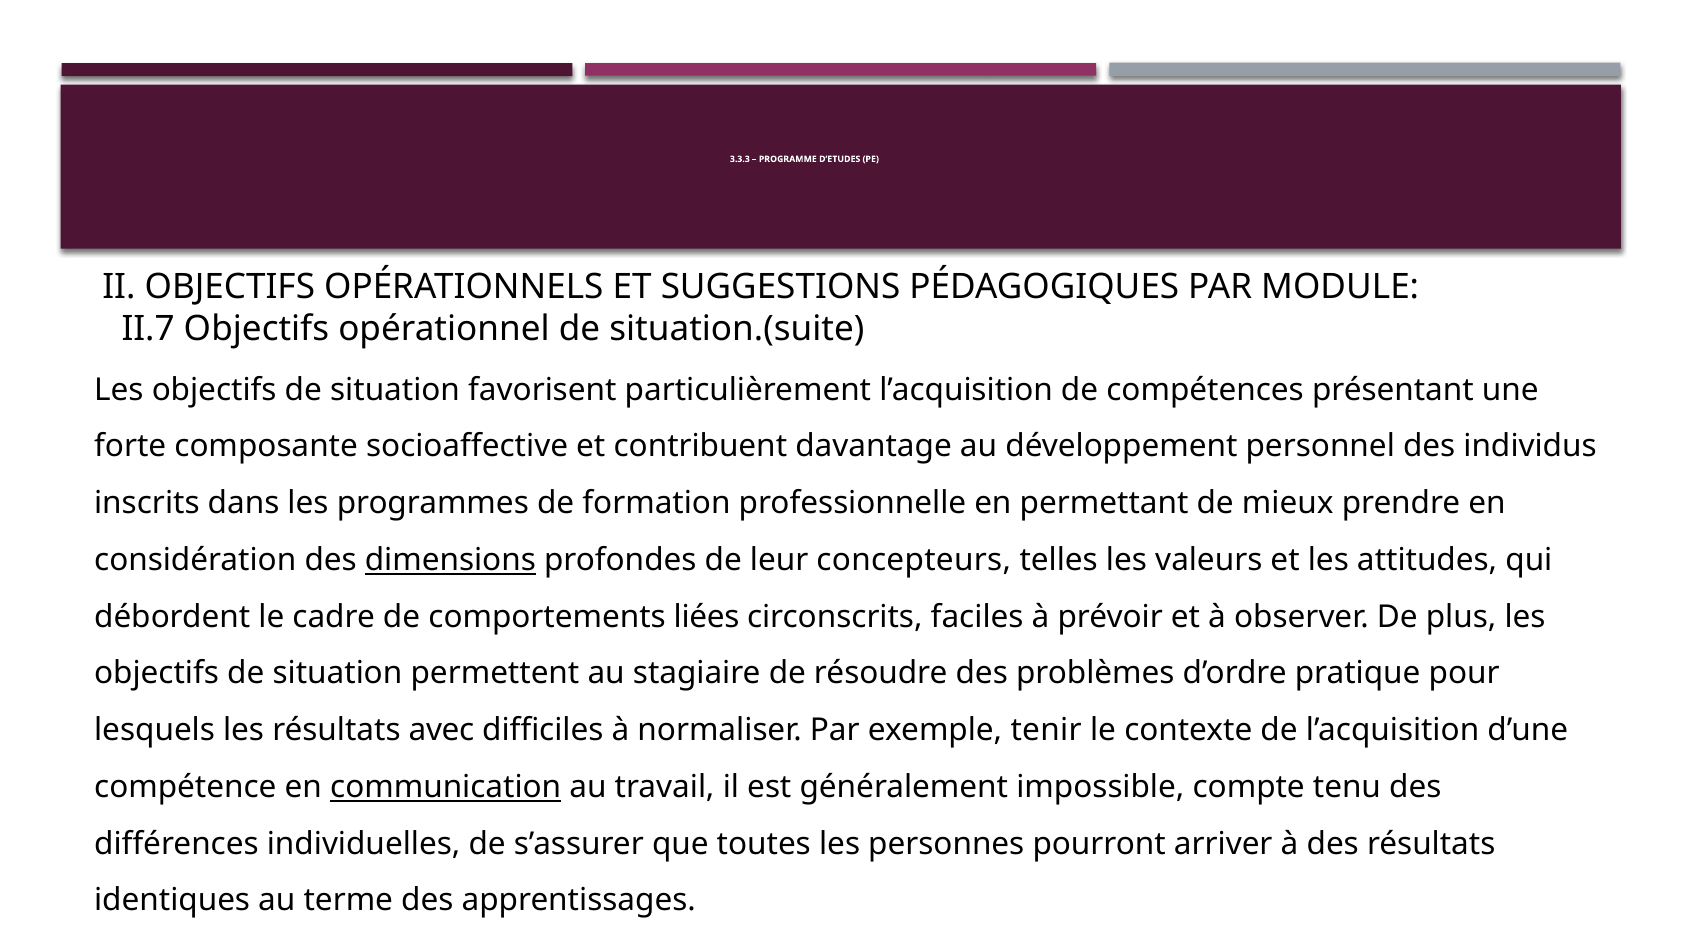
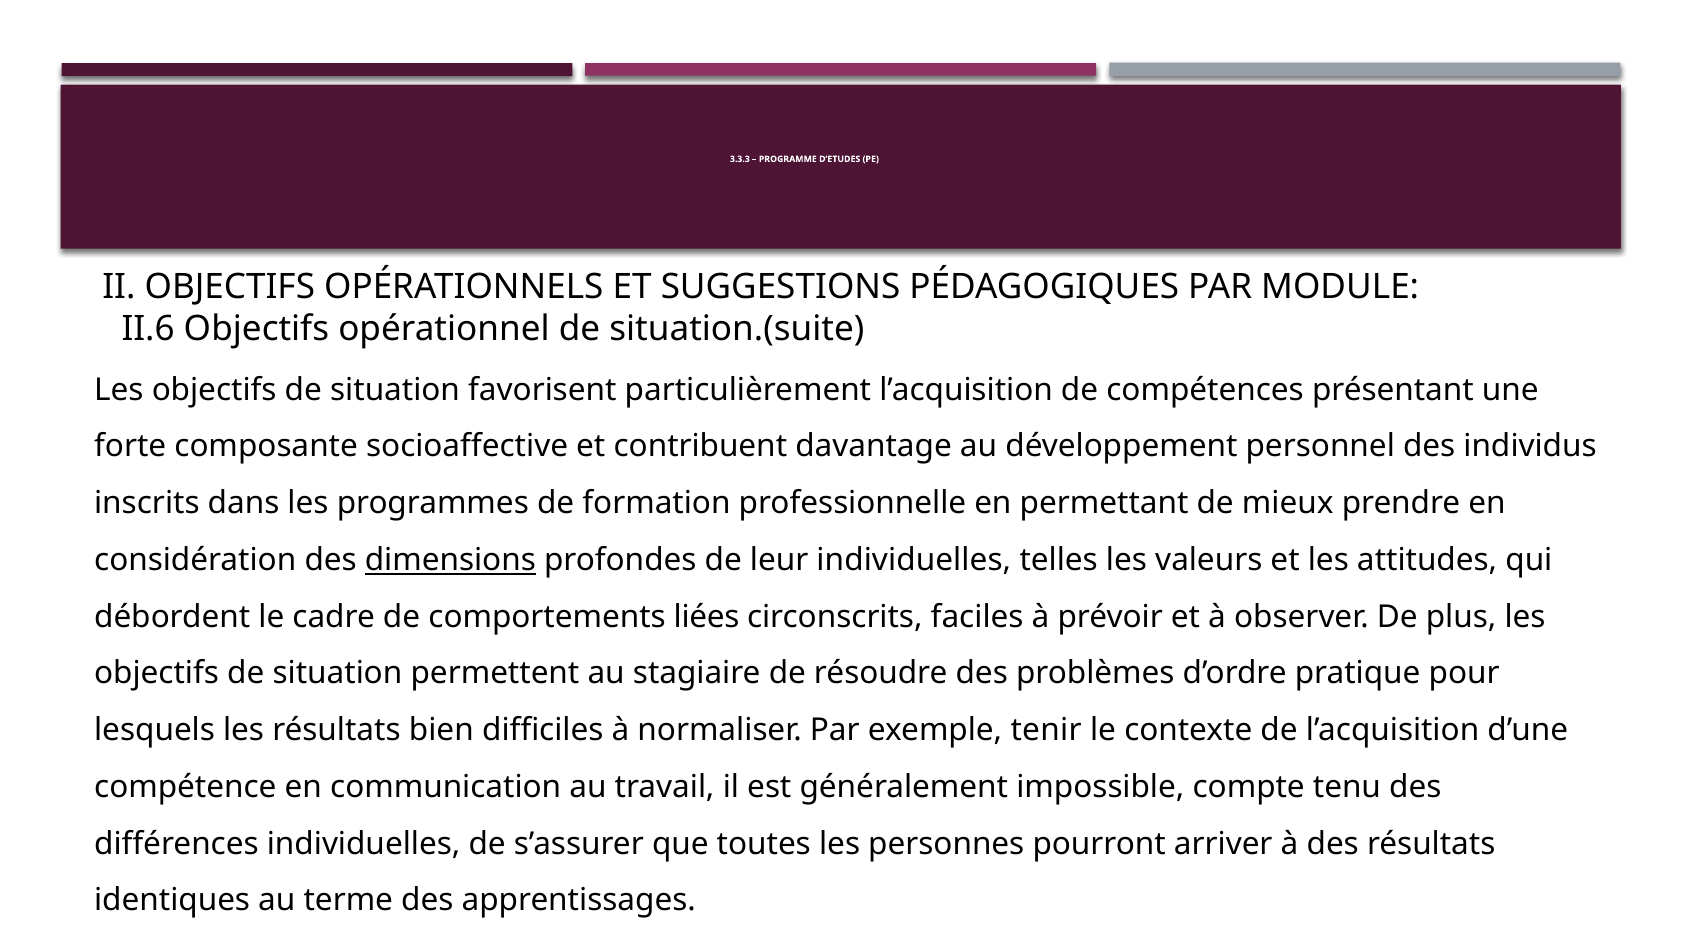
II.7: II.7 -> II.6
leur concepteurs: concepteurs -> individuelles
avec: avec -> bien
communication underline: present -> none
